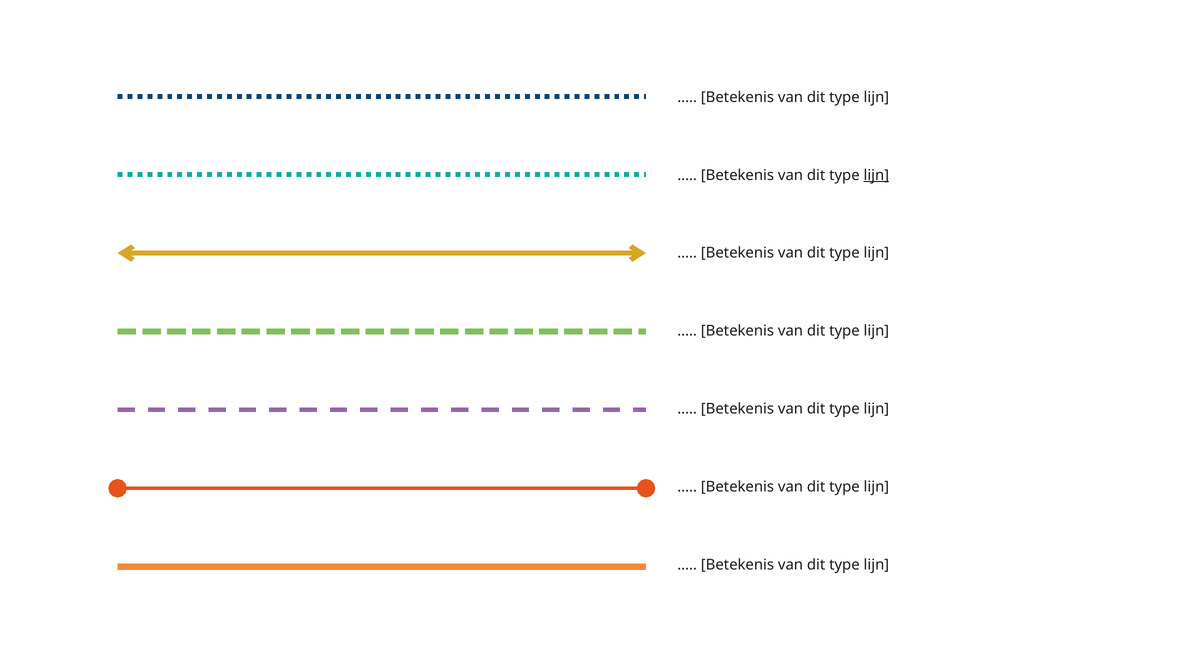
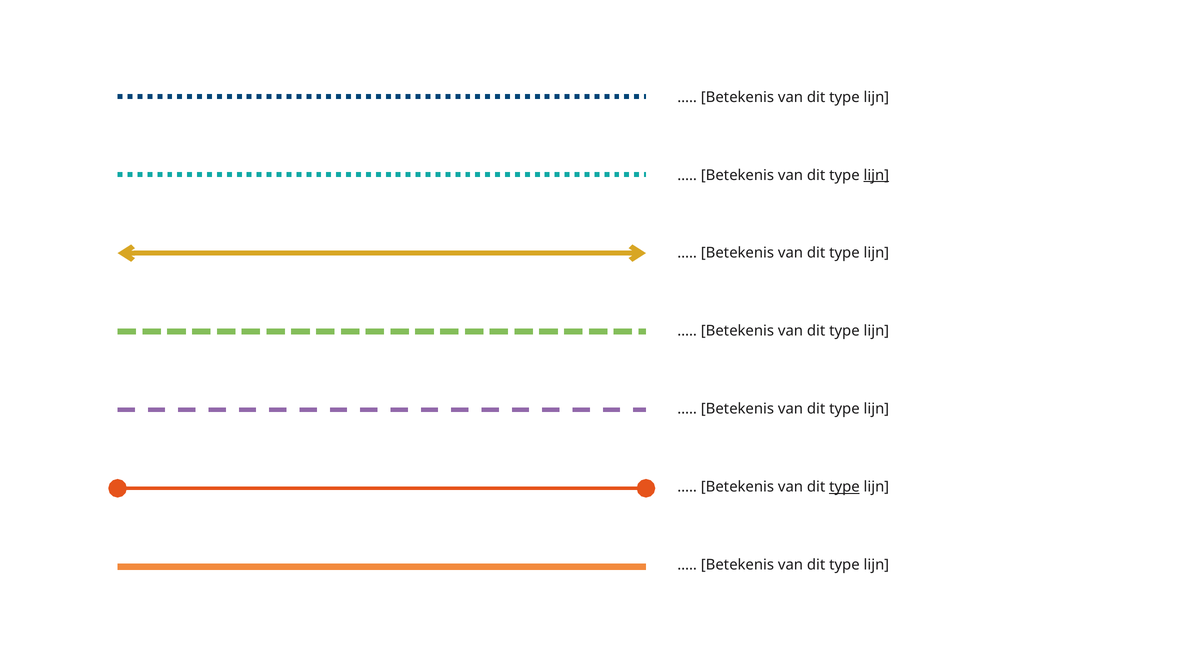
type at (844, 487) underline: none -> present
